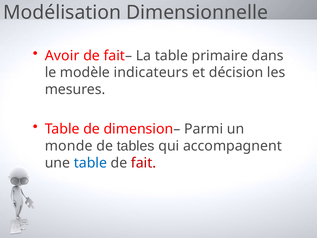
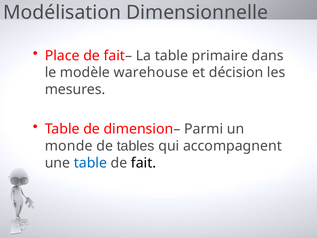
Avoir: Avoir -> Place
indicateurs: indicateurs -> warehouse
fait colour: red -> black
